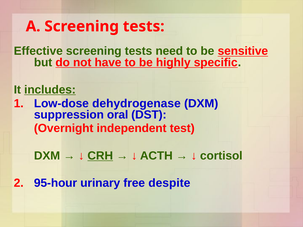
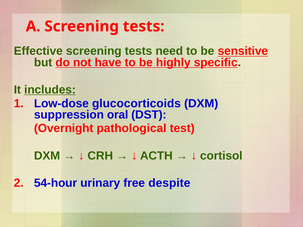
dehydrogenase: dehydrogenase -> glucocorticoids
independent: independent -> pathological
CRH underline: present -> none
95-hour: 95-hour -> 54-hour
